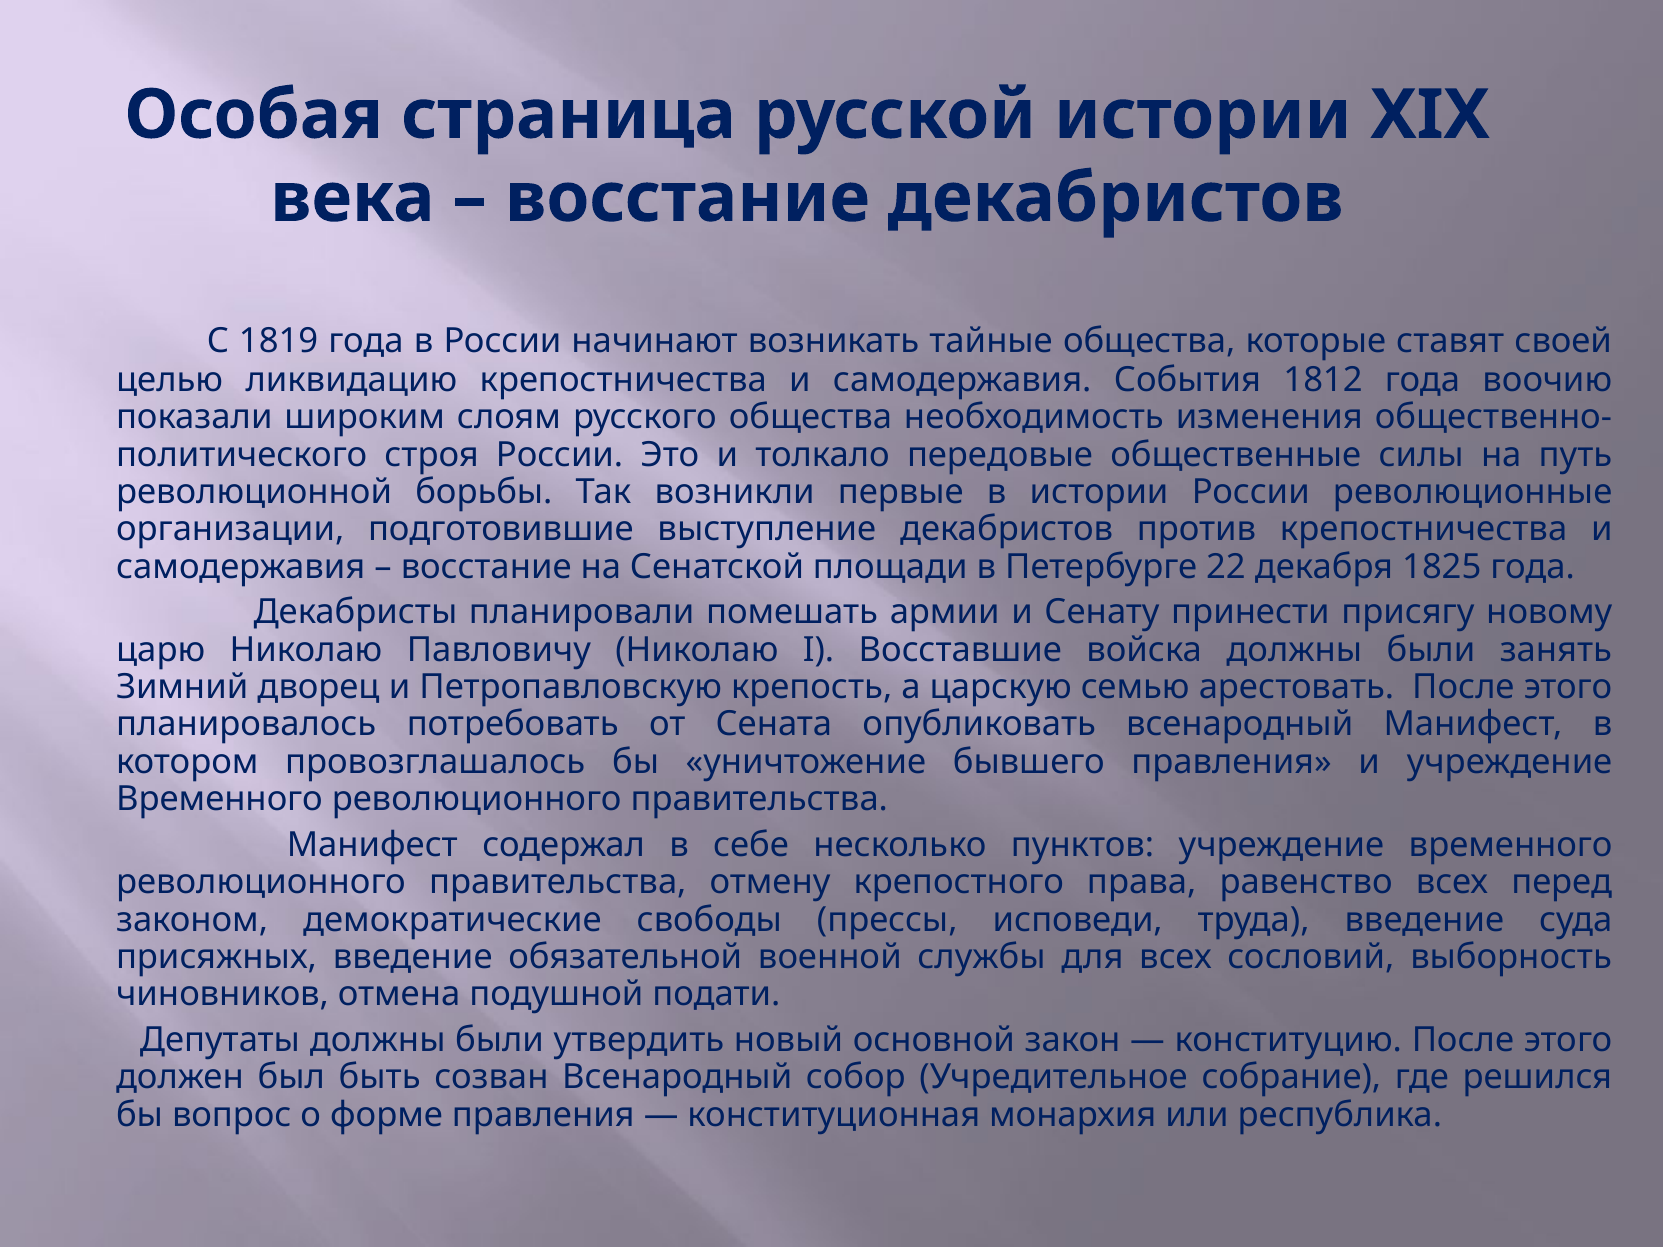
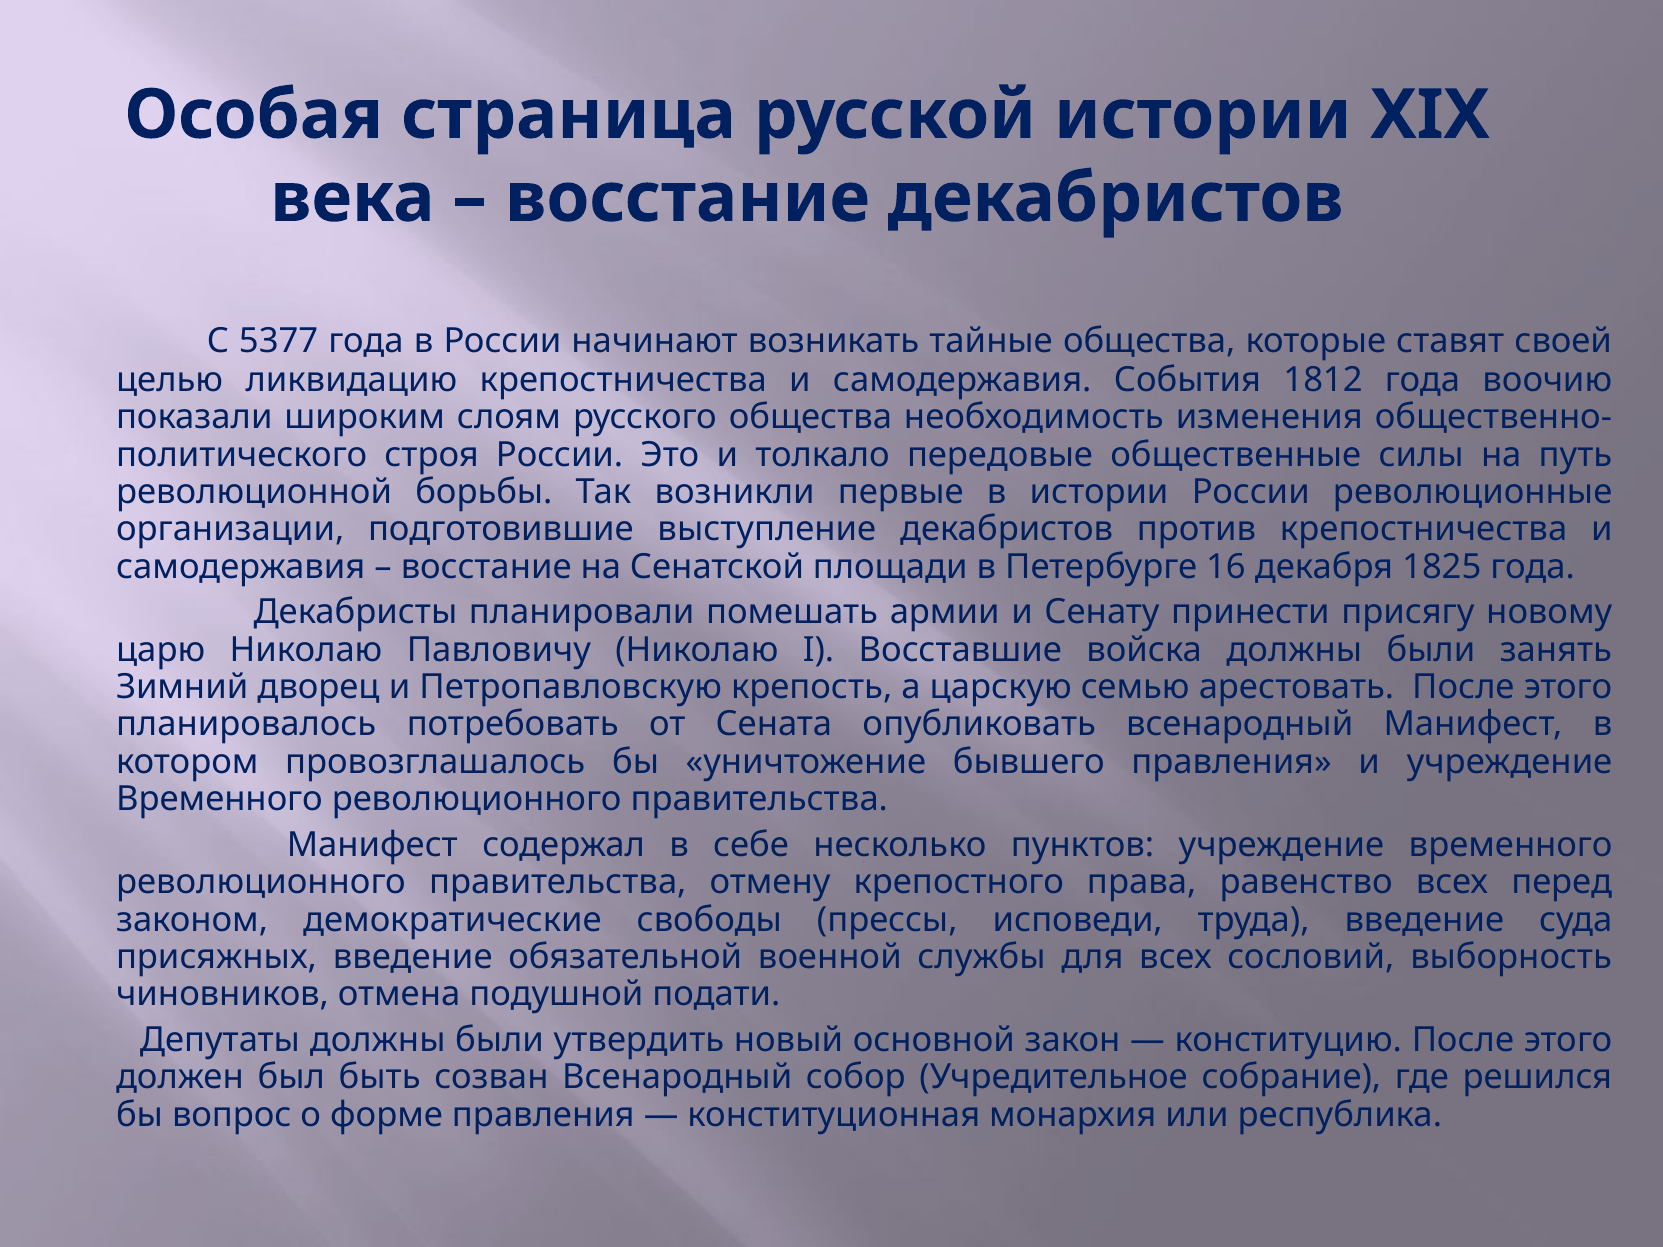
1819: 1819 -> 5377
22: 22 -> 16
